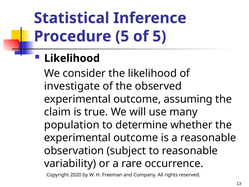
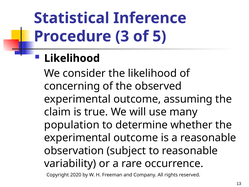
Procedure 5: 5 -> 3
investigate: investigate -> concerning
